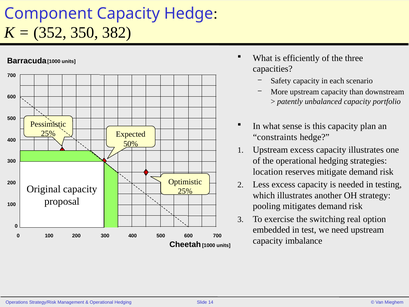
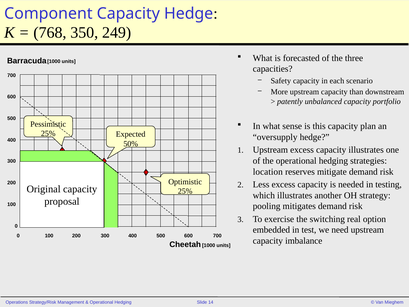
352: 352 -> 768
382: 382 -> 249
efficiently: efficiently -> forecasted
constraints: constraints -> oversupply
